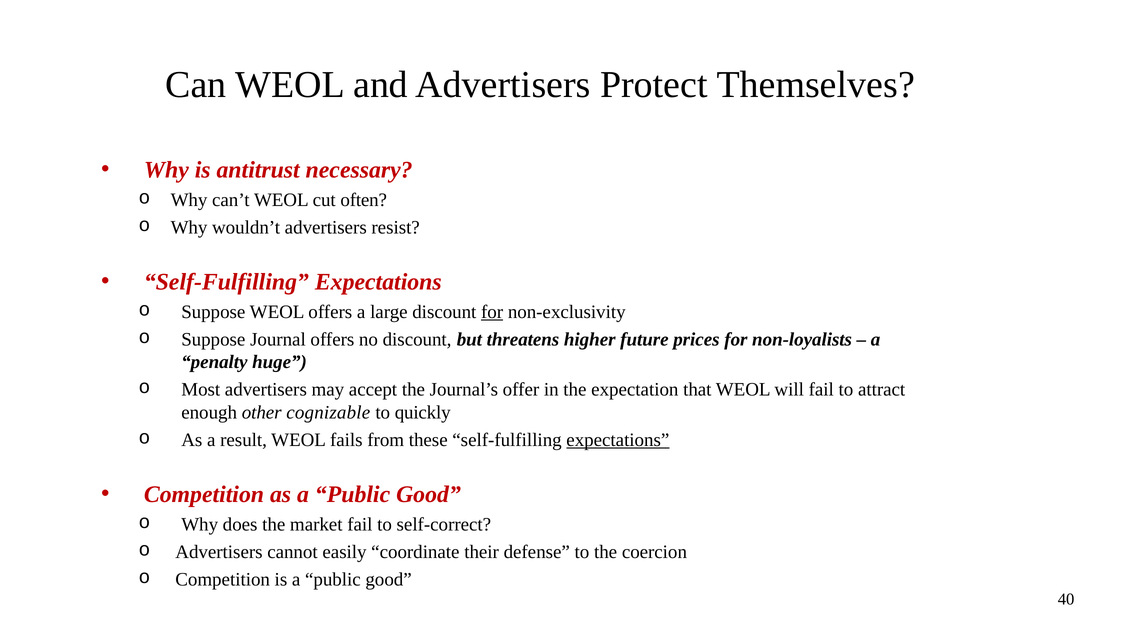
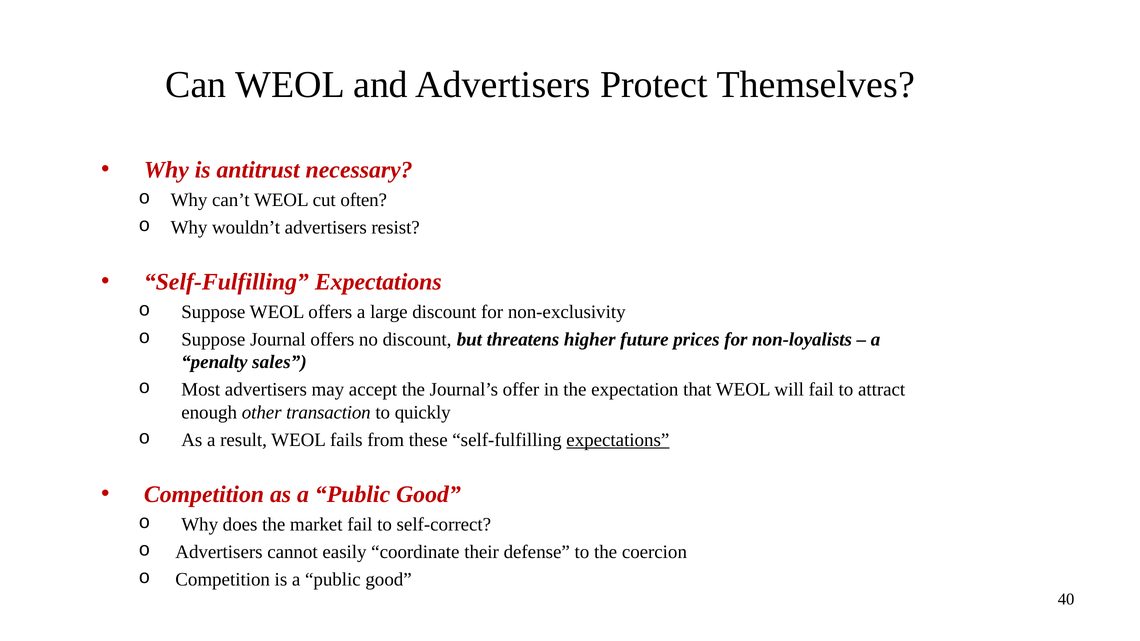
for at (492, 312) underline: present -> none
huge: huge -> sales
cognizable: cognizable -> transaction
